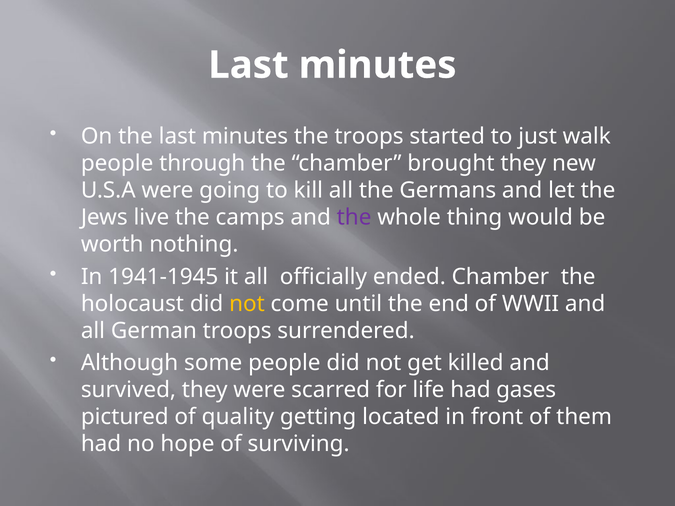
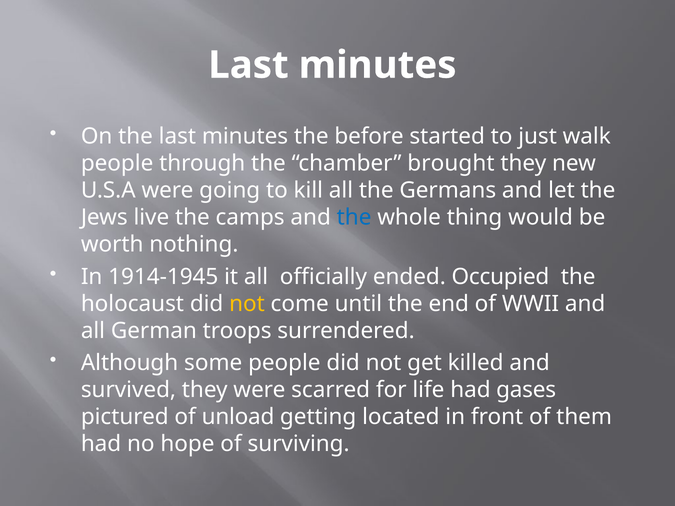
the troops: troops -> before
the at (354, 218) colour: purple -> blue
1941-1945: 1941-1945 -> 1914-1945
ended Chamber: Chamber -> Occupied
quality: quality -> unload
